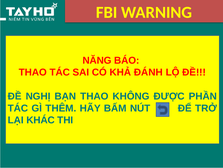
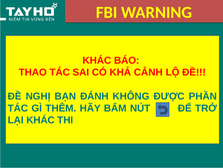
NĂNG at (97, 60): NĂNG -> KHÁC
ĐÁNH: ĐÁNH -> CẢNH
BẠN THAO: THAO -> ĐÁNH
